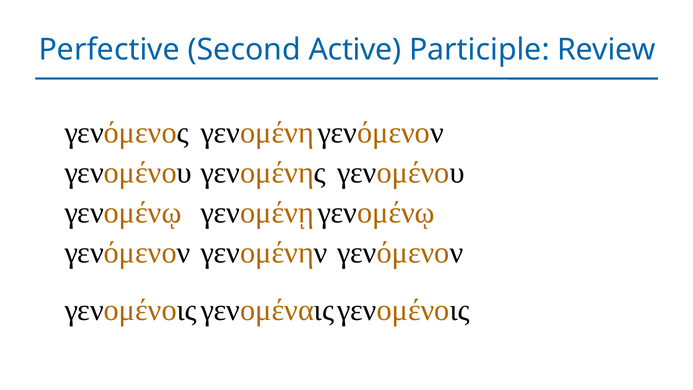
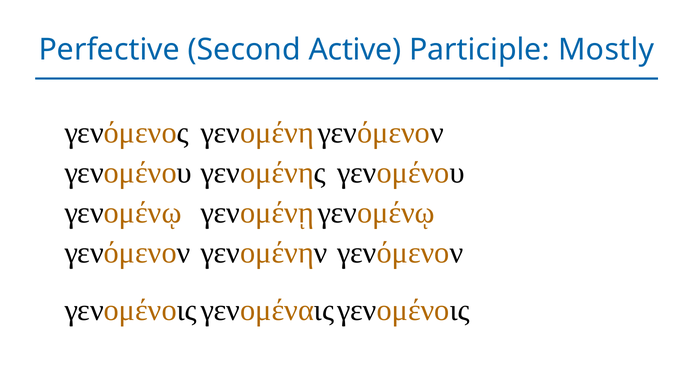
Review: Review -> Mostly
